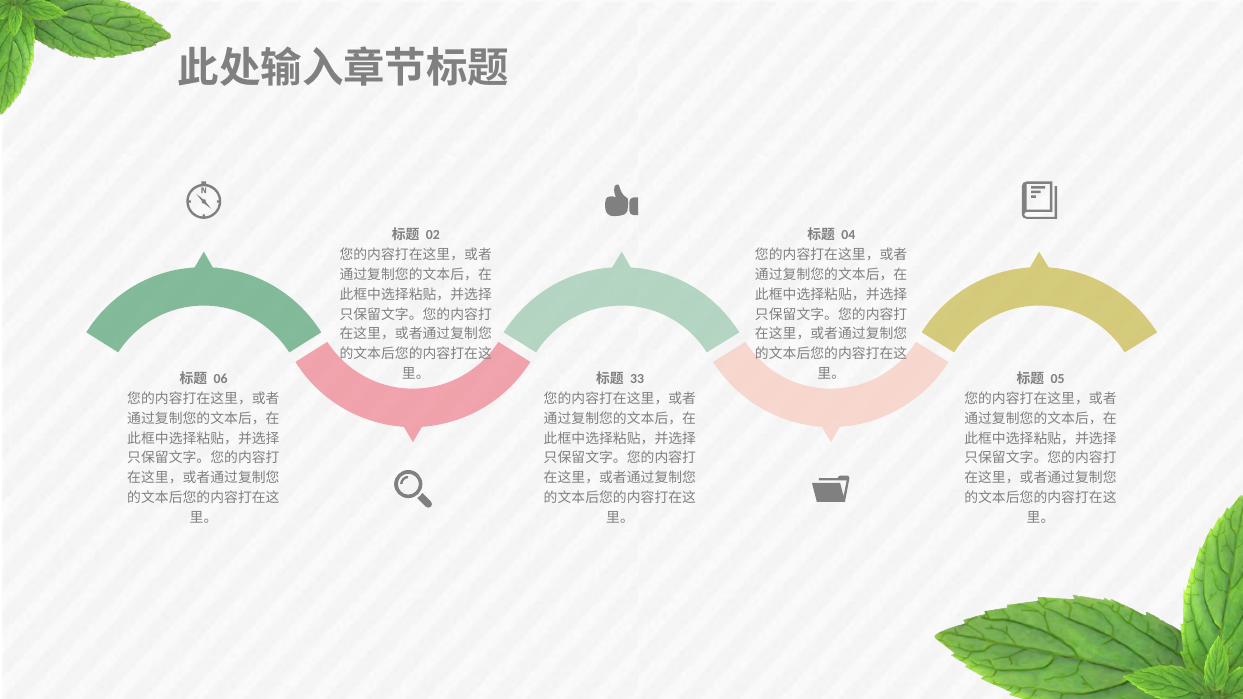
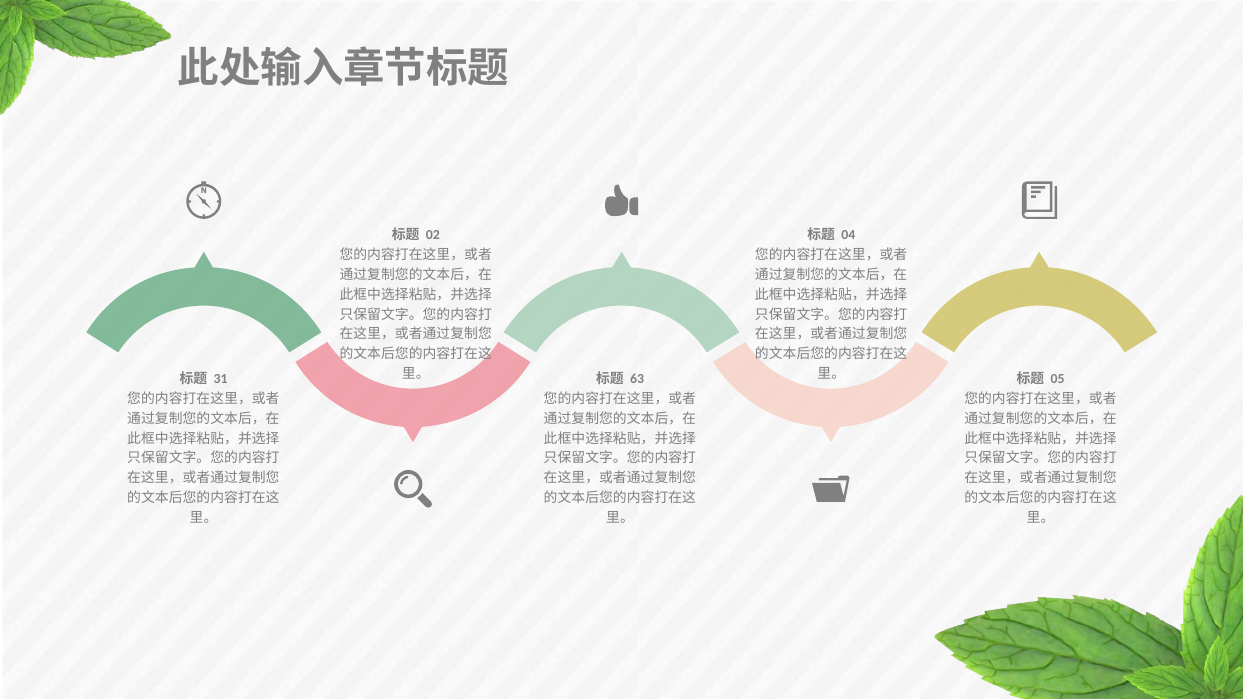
06: 06 -> 31
33: 33 -> 63
